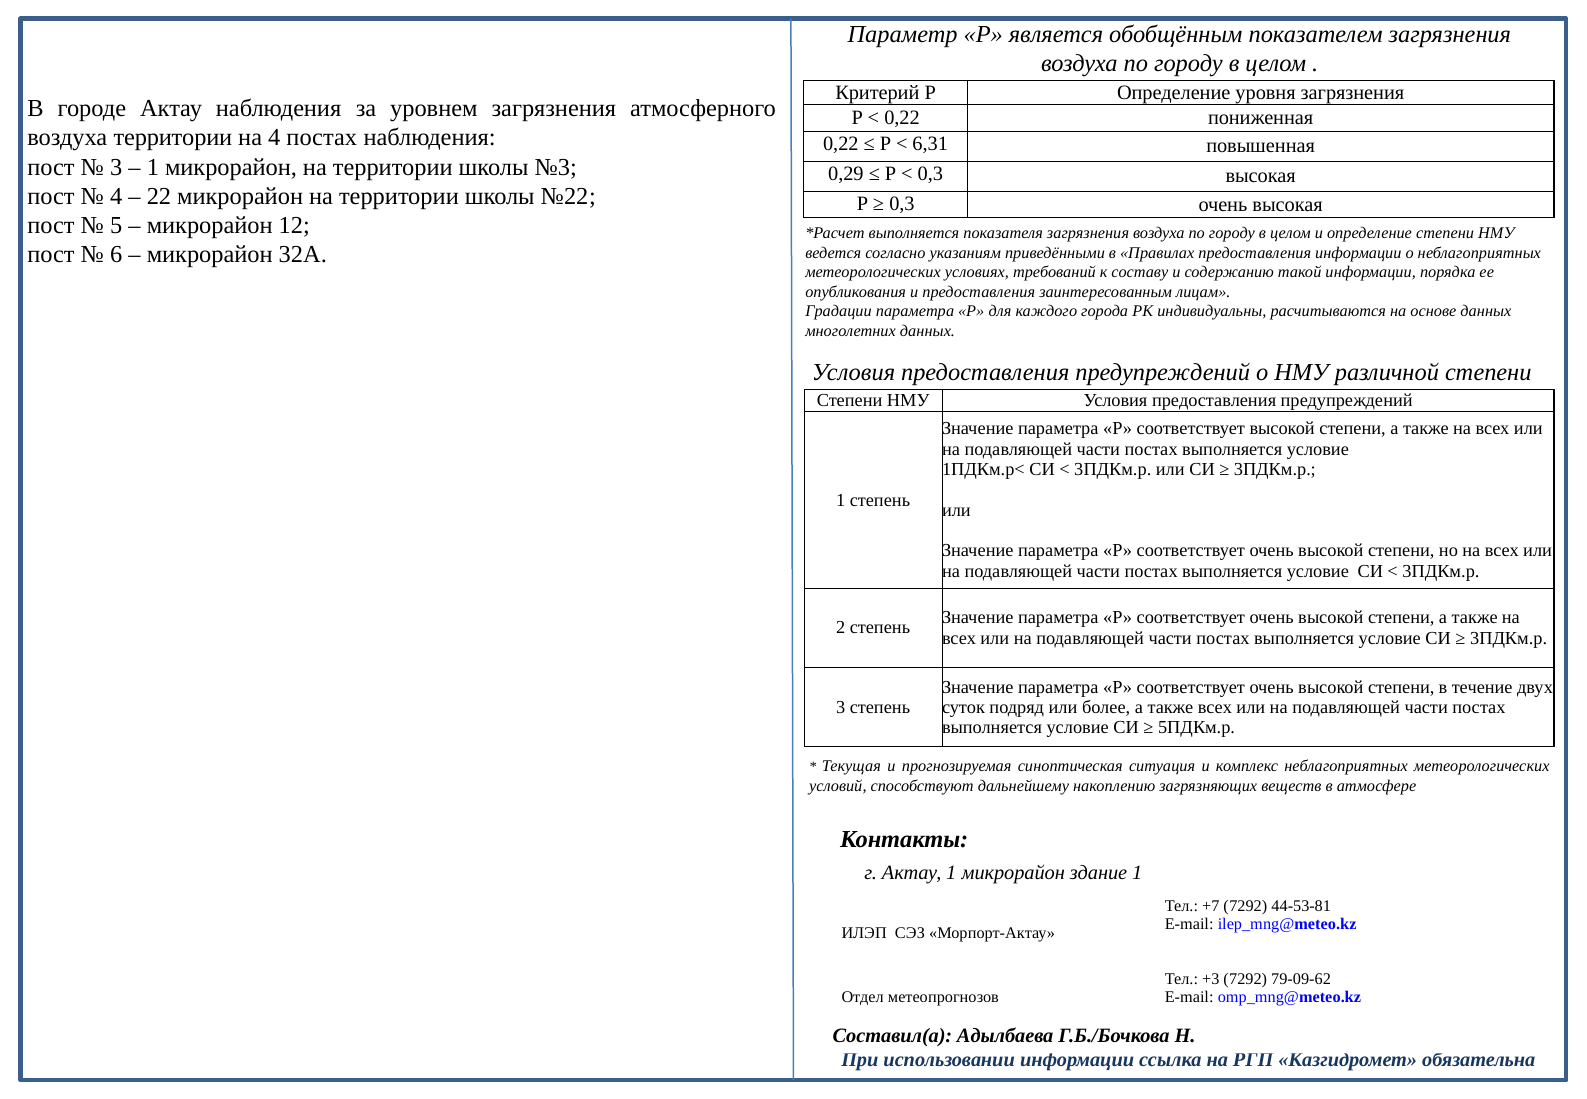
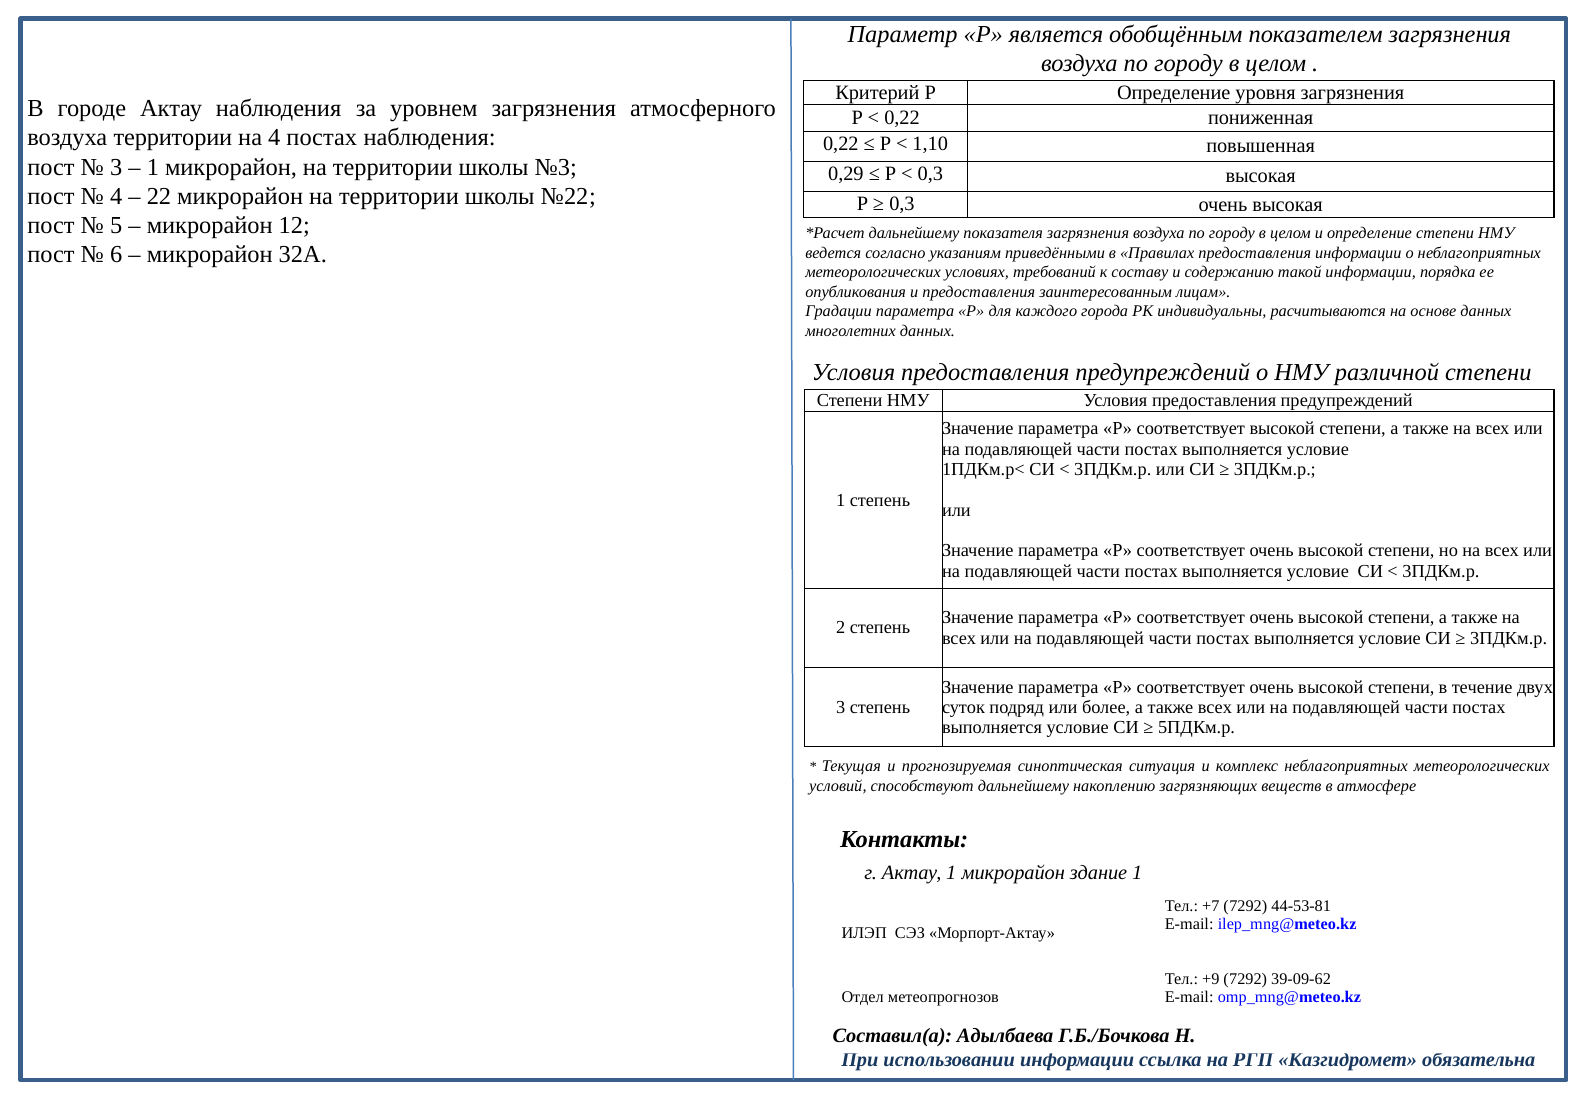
6,31: 6,31 -> 1,10
выполняется at (914, 233): выполняется -> дальнейшему
+3: +3 -> +9
79-09-62: 79-09-62 -> 39-09-62
